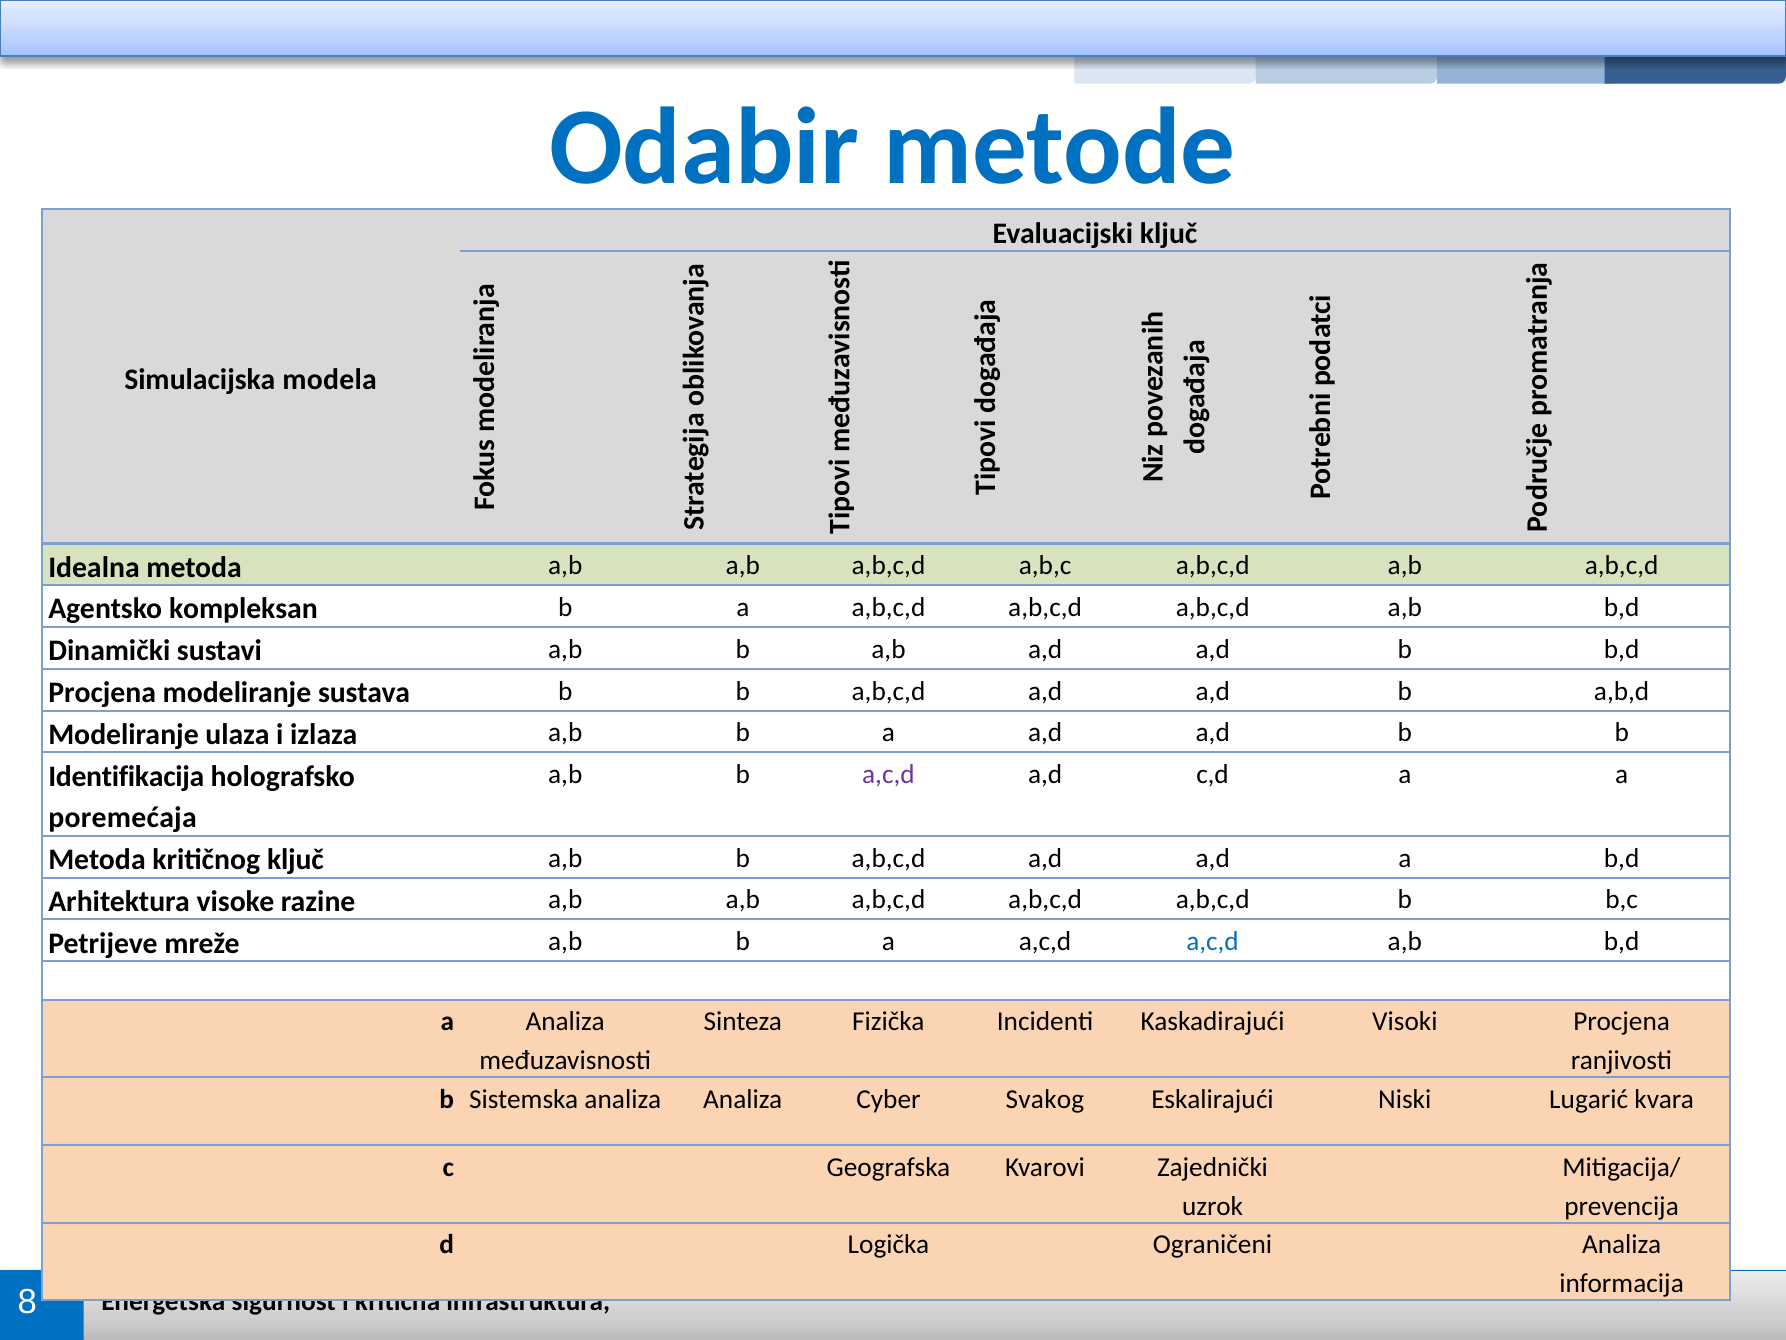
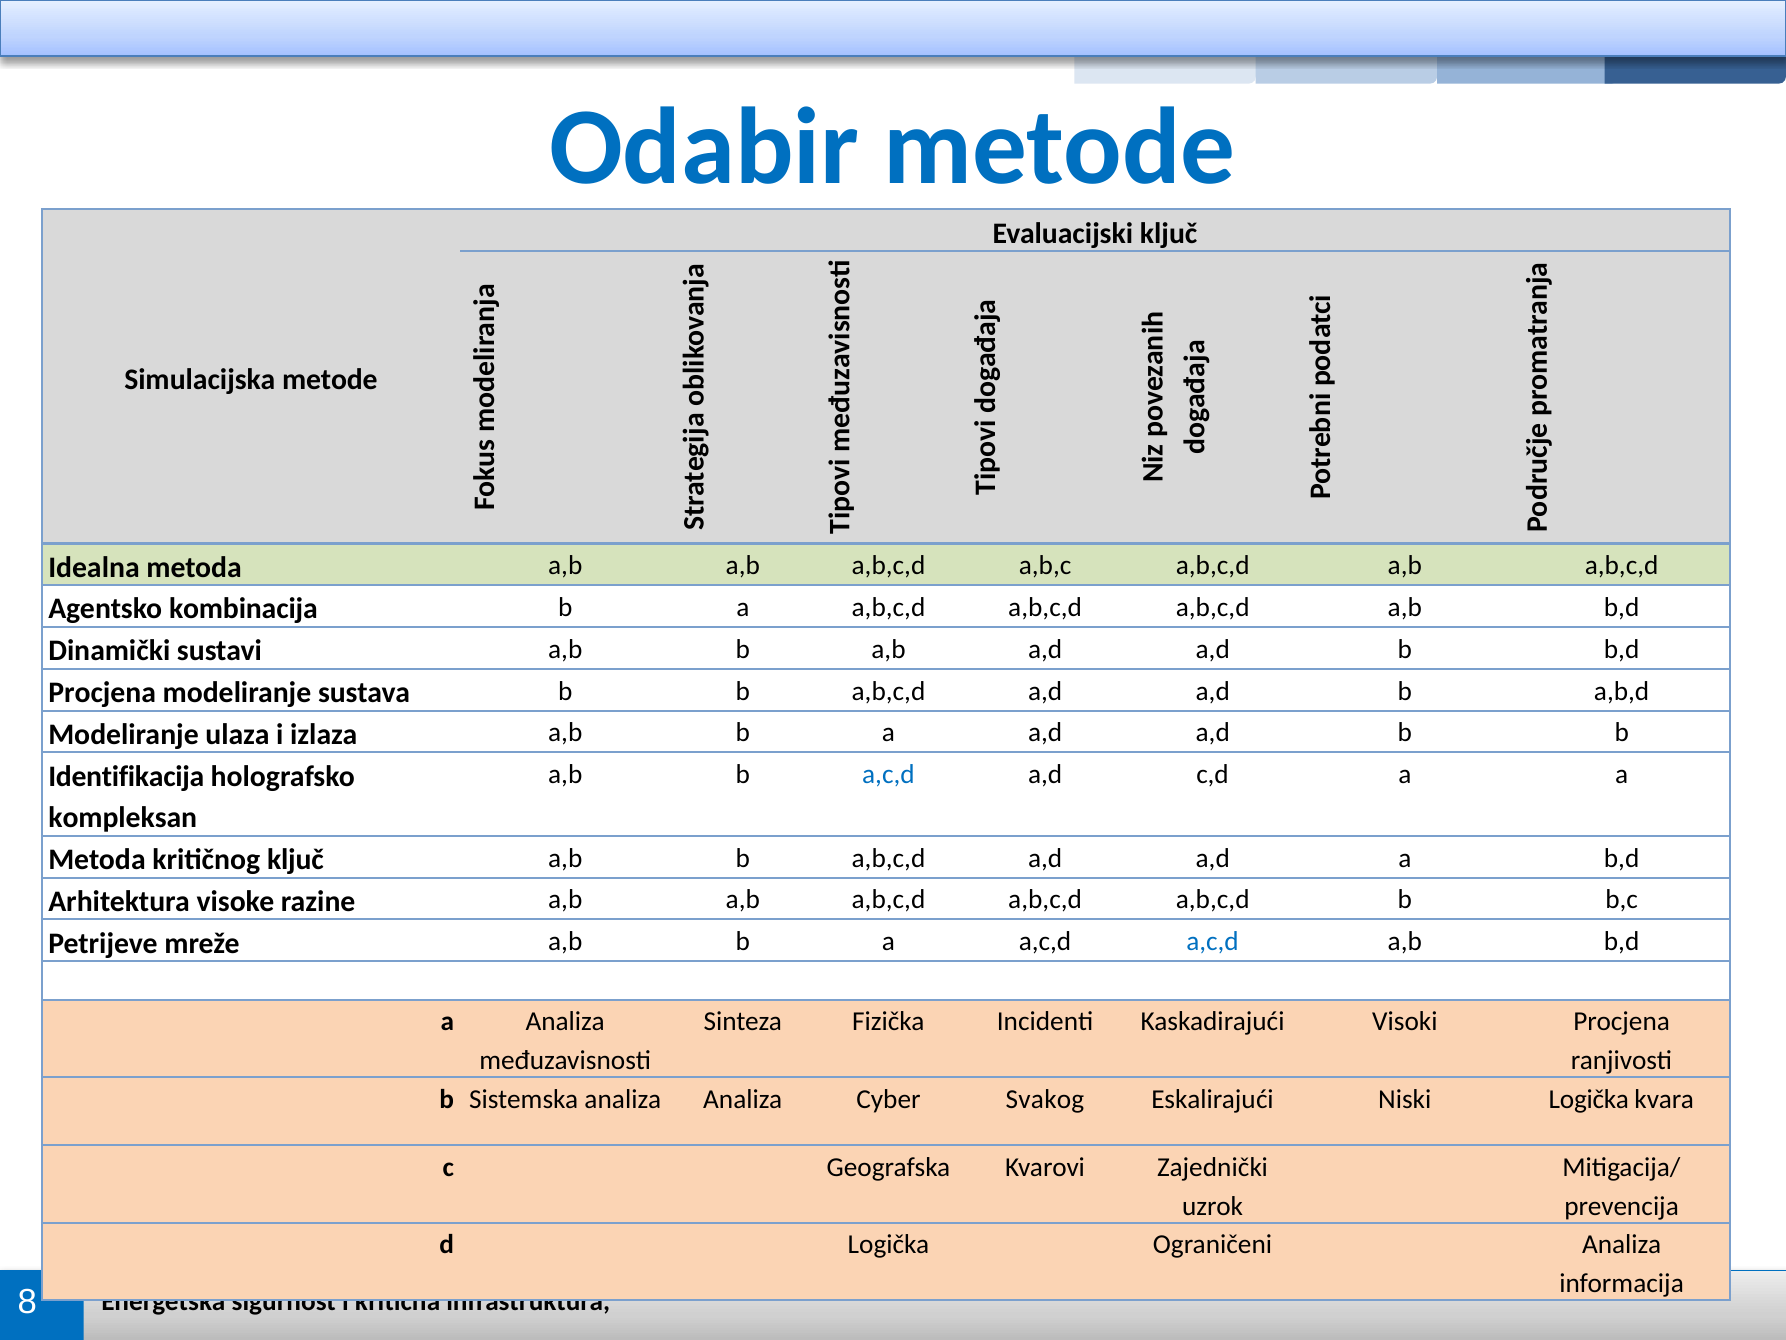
Simulacijska modela: modela -> metode
kompleksan: kompleksan -> kombinacija
a,c,d at (888, 774) colour: purple -> blue
poremećaja: poremećaja -> kompleksan
Niski Lugarić: Lugarić -> Logička
